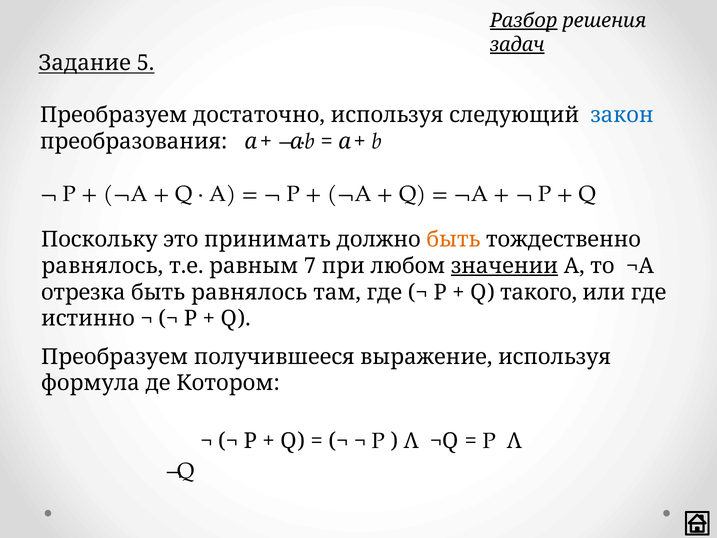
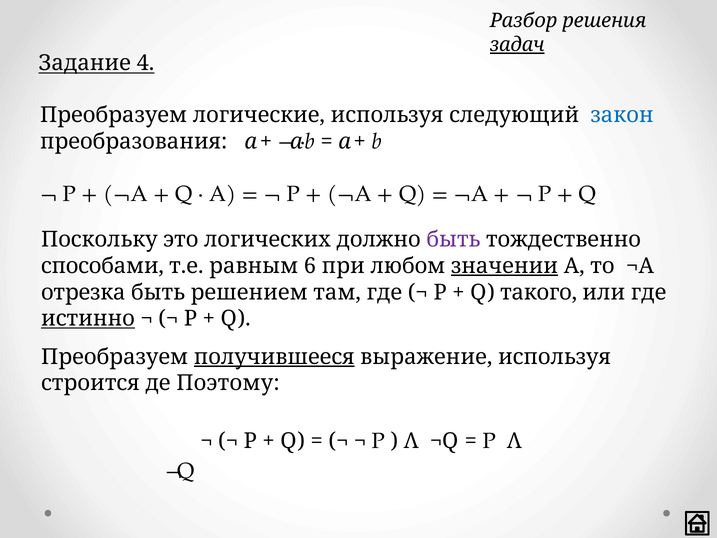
Разбор underline: present -> none
5: 5 -> 4
достаточно: достаточно -> логические
принимать: принимать -> логических
быть at (453, 240) colour: orange -> purple
равнялось at (102, 266): равнялось -> способами
7: 7 -> 6
быть равнялось: равнялось -> решением
истинно underline: none -> present
получившееся underline: none -> present
формула: формула -> строится
Котором: Котором -> Поэтому
